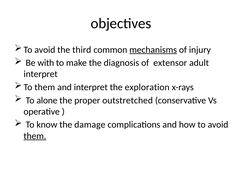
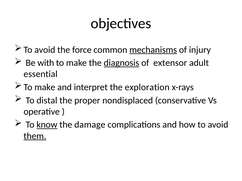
third: third -> force
diagnosis underline: none -> present
interpret at (41, 74): interpret -> essential
them at (45, 87): them -> make
alone: alone -> distal
outstretched: outstretched -> nondisplaced
know underline: none -> present
